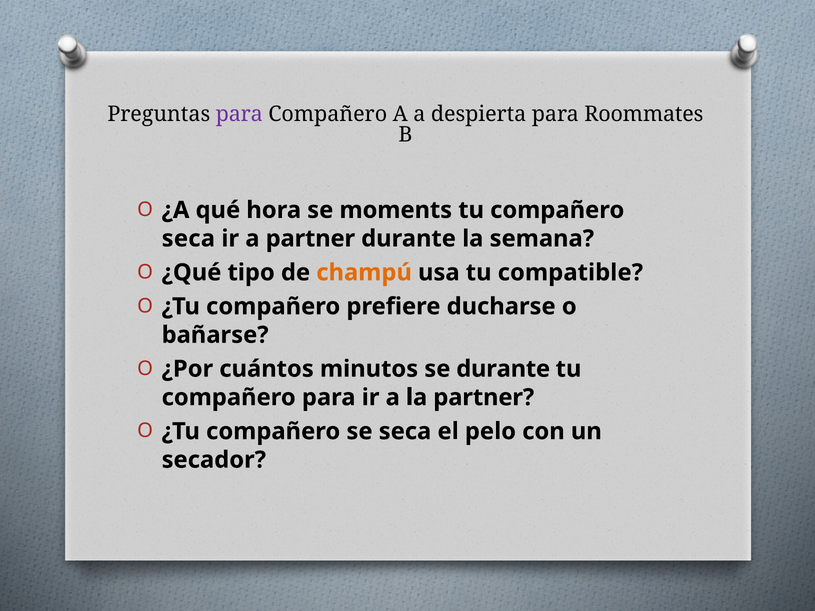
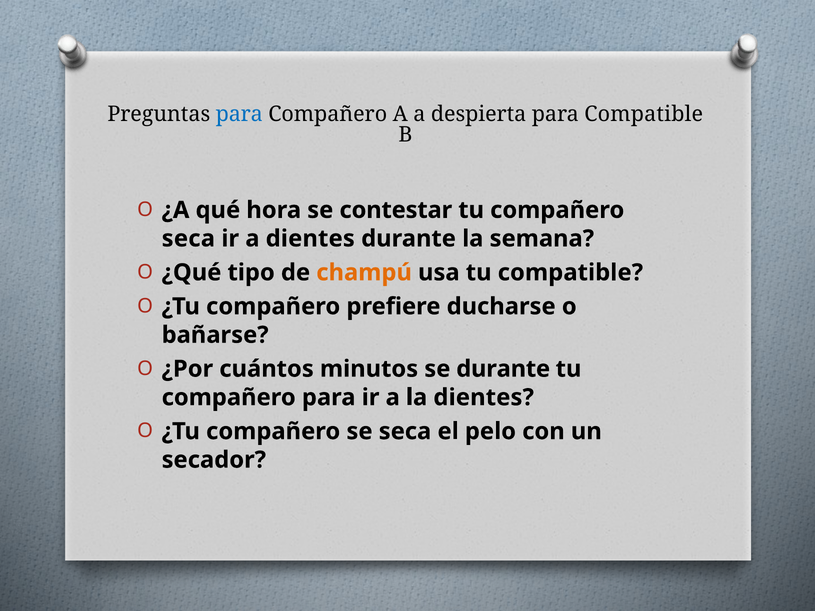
para at (239, 114) colour: purple -> blue
para Roommates: Roommates -> Compatible
moments: moments -> contestar
a partner: partner -> dientes
la partner: partner -> dientes
